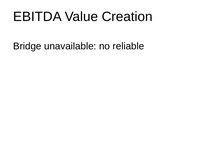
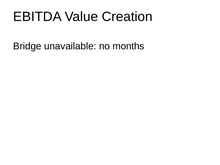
reliable: reliable -> months
